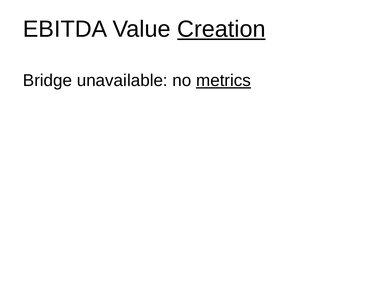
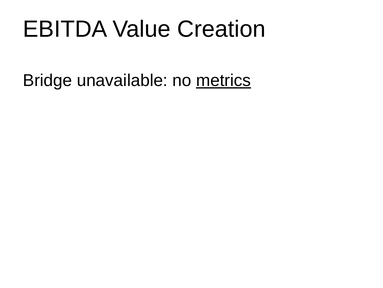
Creation underline: present -> none
